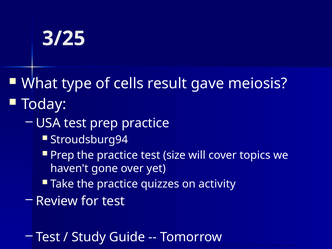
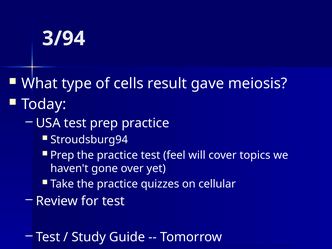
3/25: 3/25 -> 3/94
size: size -> feel
activity: activity -> cellular
